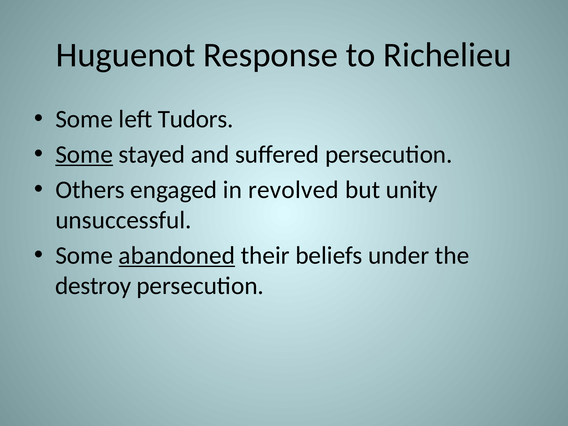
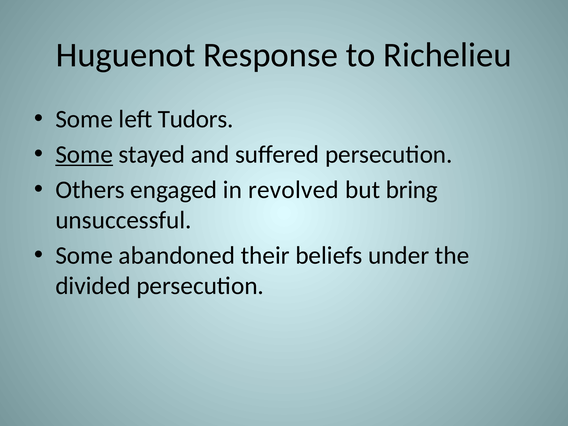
unity: unity -> bring
abandoned underline: present -> none
destroy: destroy -> divided
